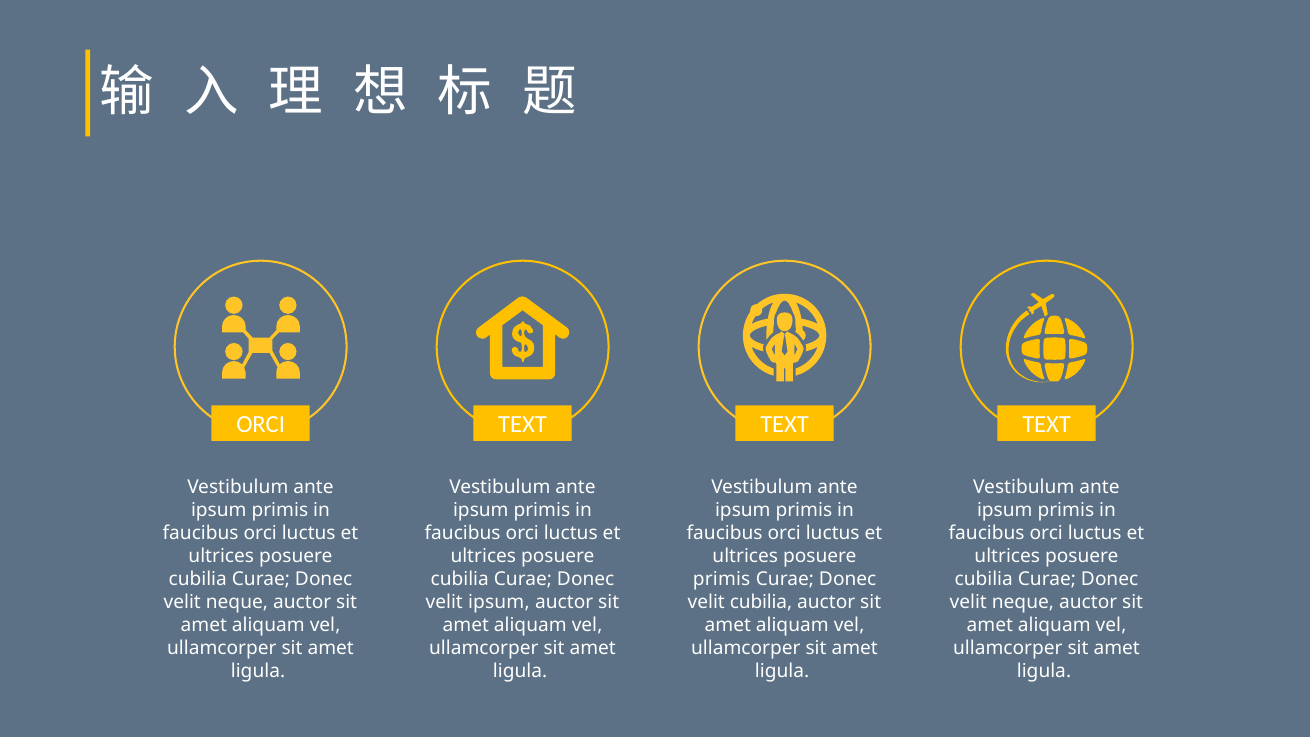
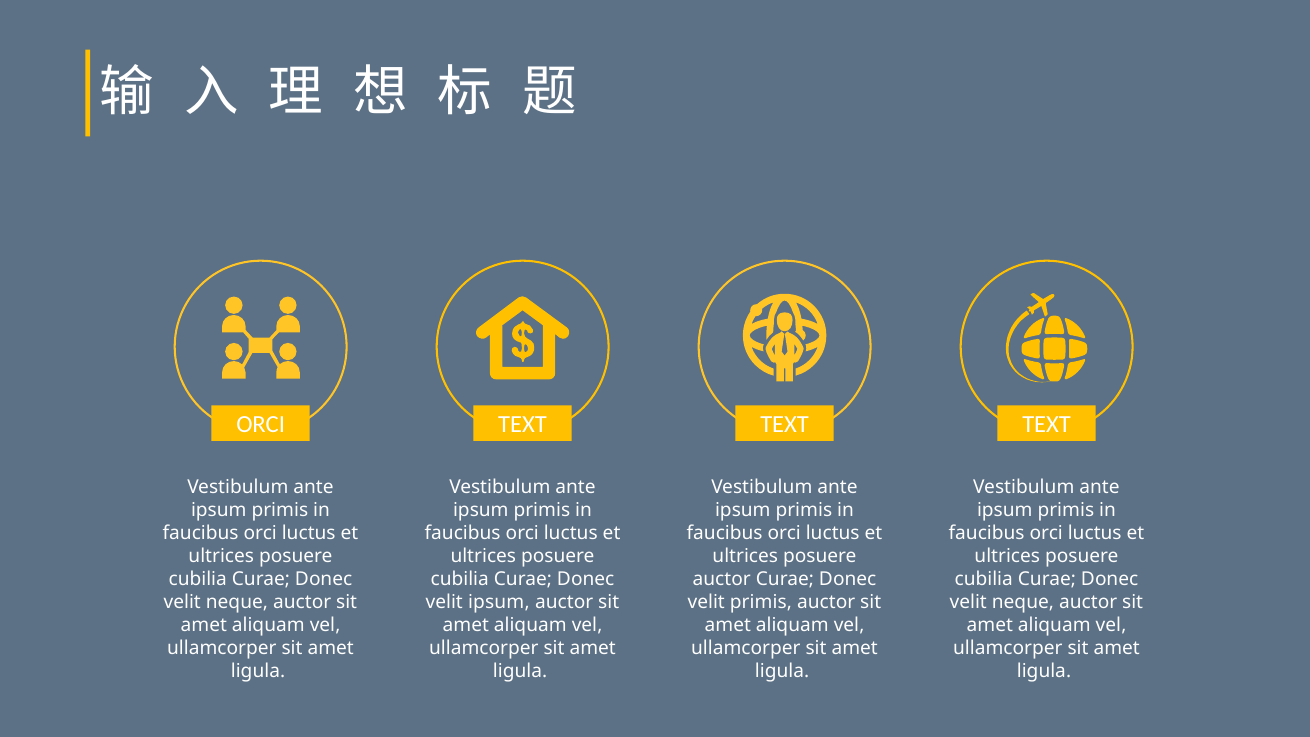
primis at (722, 579): primis -> auctor
velit cubilia: cubilia -> primis
